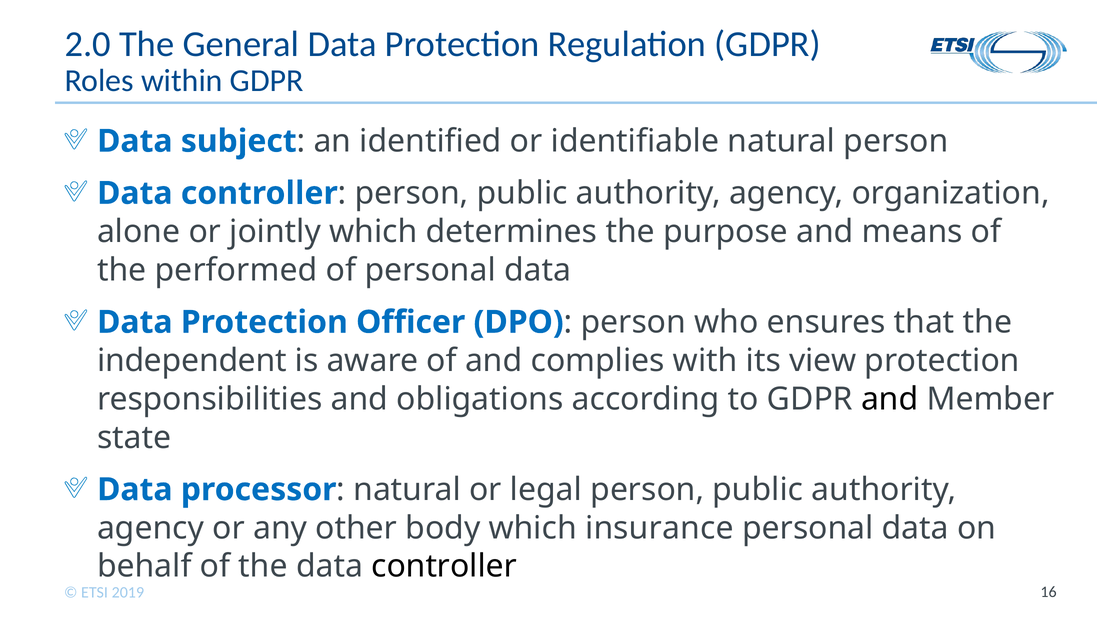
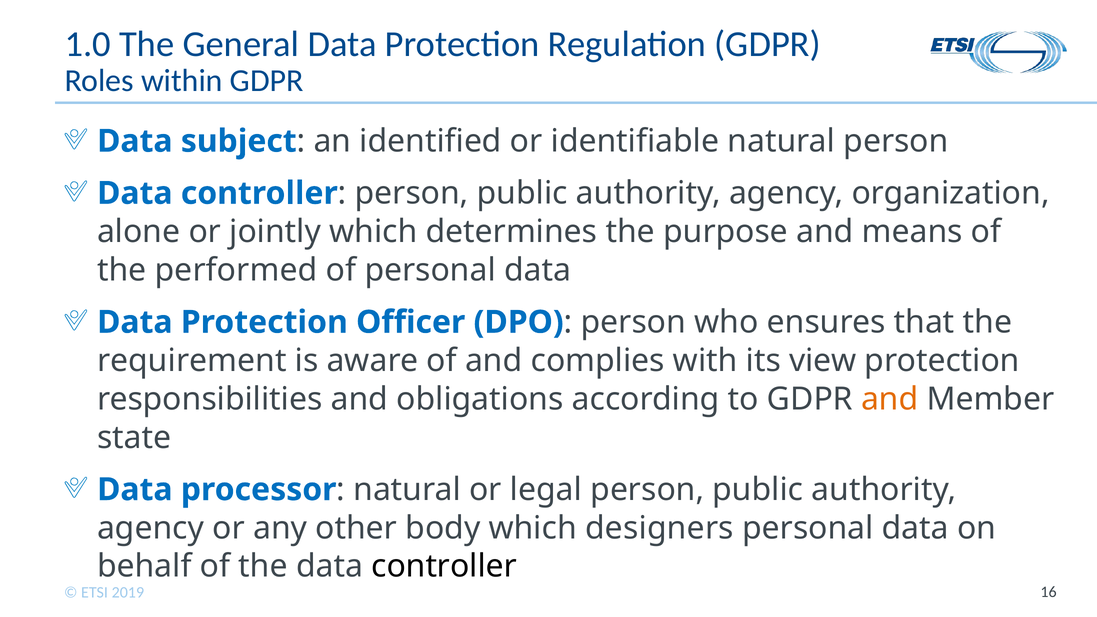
2.0: 2.0 -> 1.0
independent: independent -> requirement
and at (890, 399) colour: black -> orange
insurance: insurance -> designers
